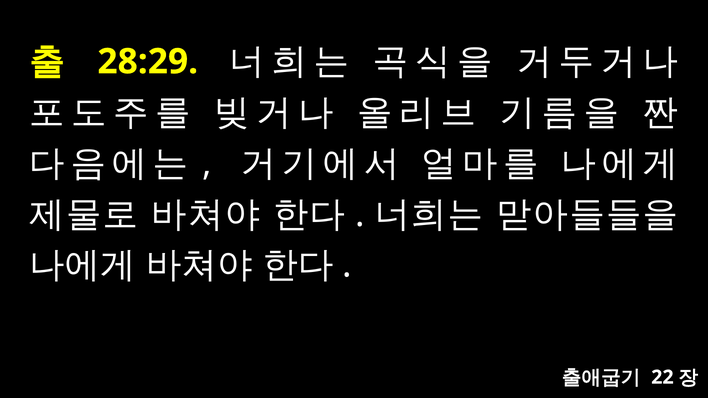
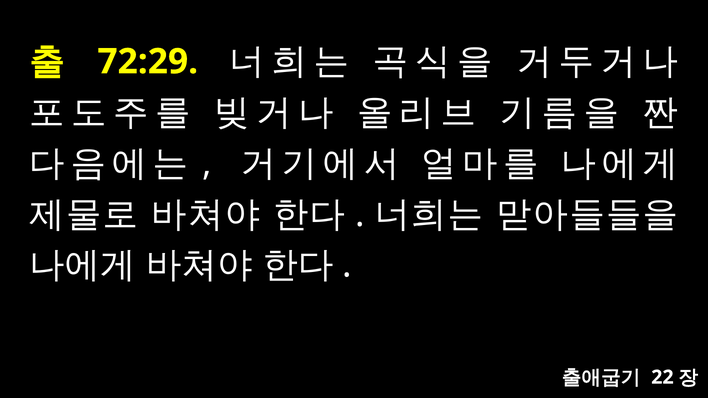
28:29: 28:29 -> 72:29
